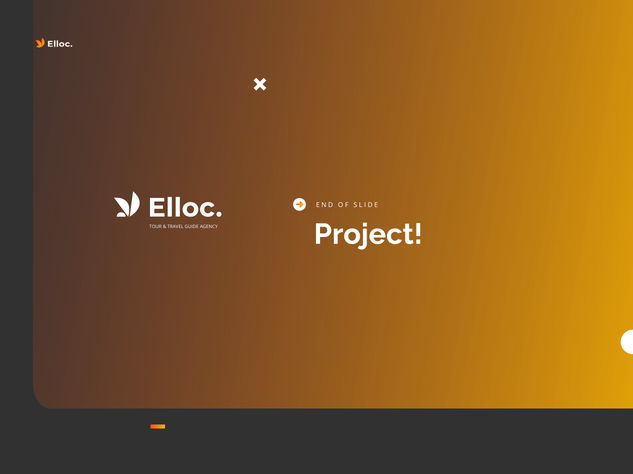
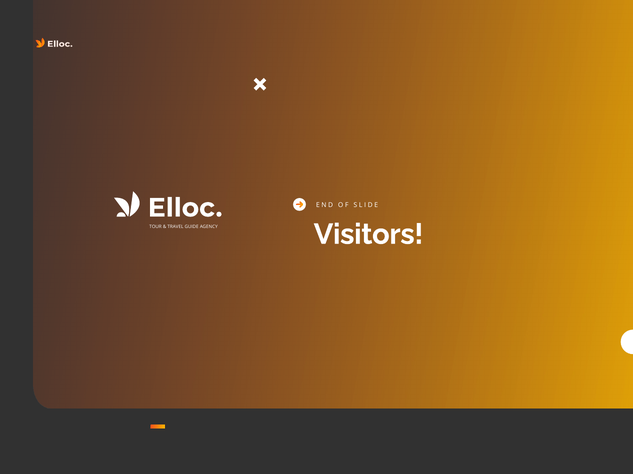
Project: Project -> Visitors
